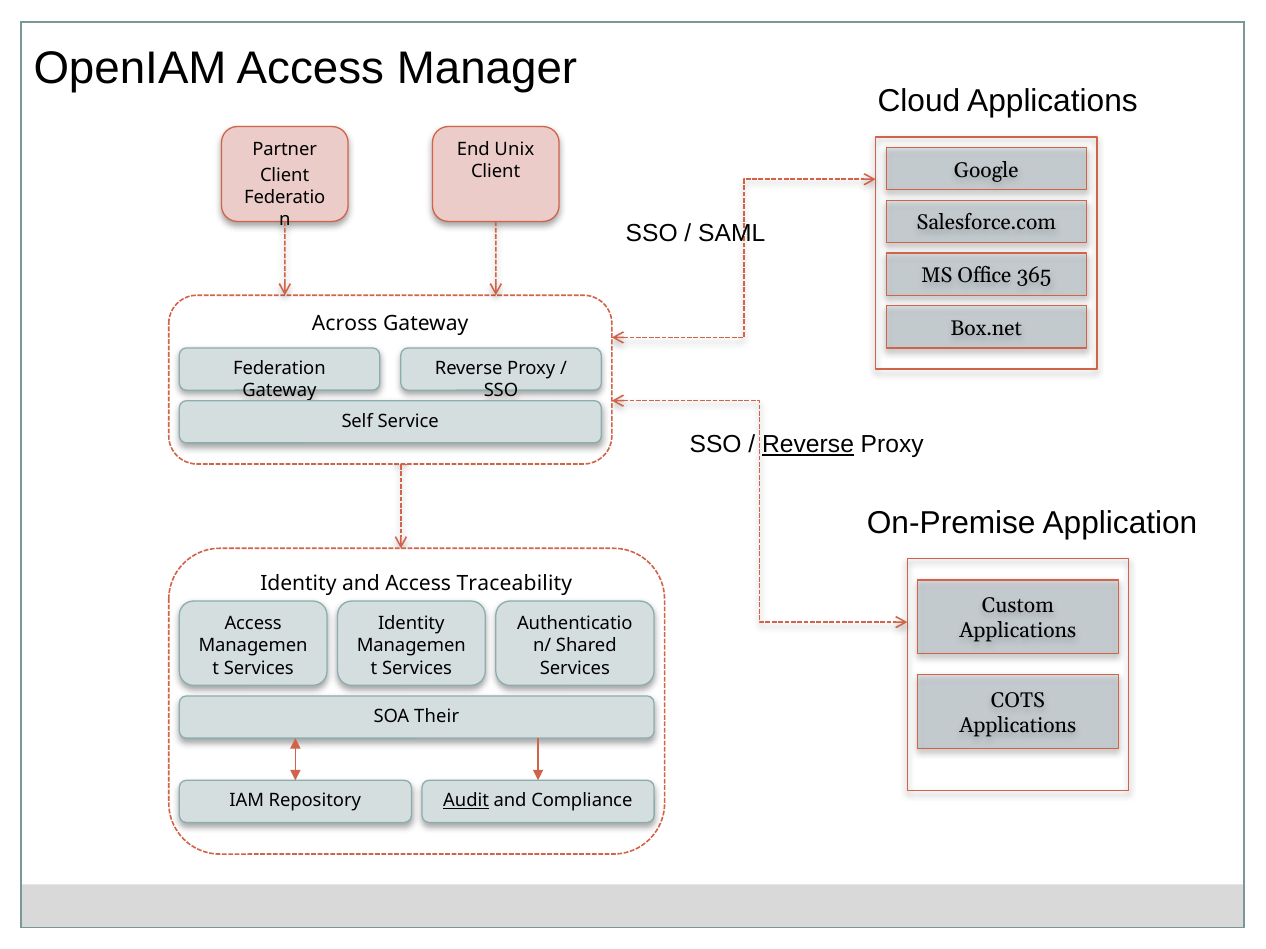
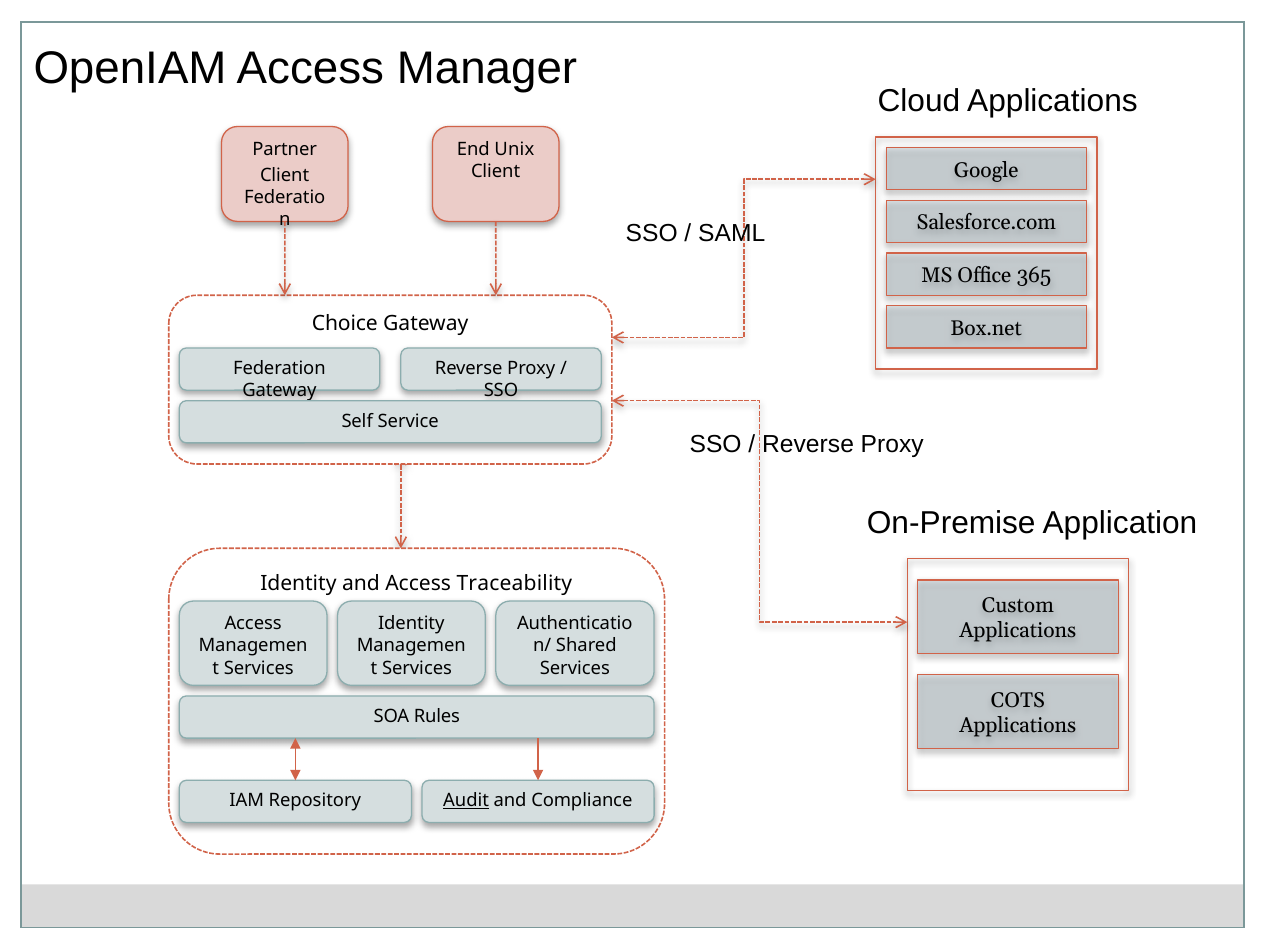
Across: Across -> Choice
Reverse at (808, 445) underline: present -> none
Their: Their -> Rules
